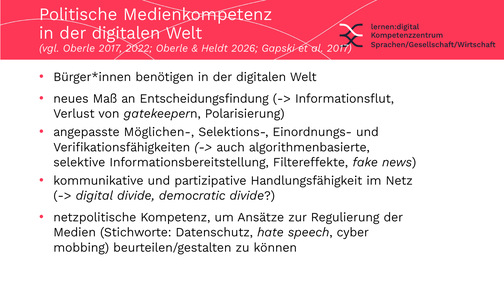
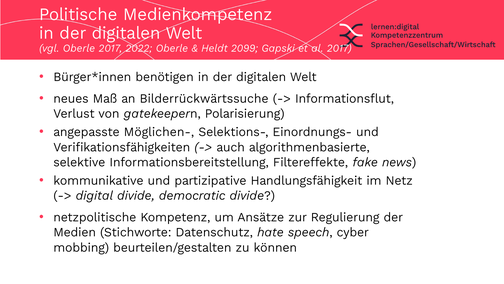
2026: 2026 -> 2099
Entscheidungsfindung: Entscheidungsfindung -> Bilderrückwärtssuche
